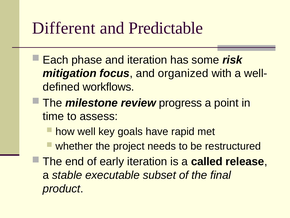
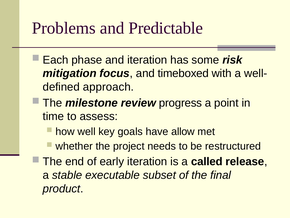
Different: Different -> Problems
organized: organized -> timeboxed
workflows: workflows -> approach
rapid: rapid -> allow
